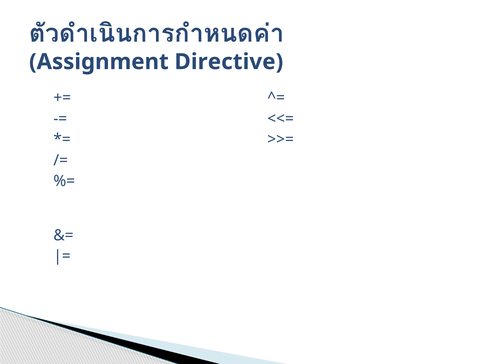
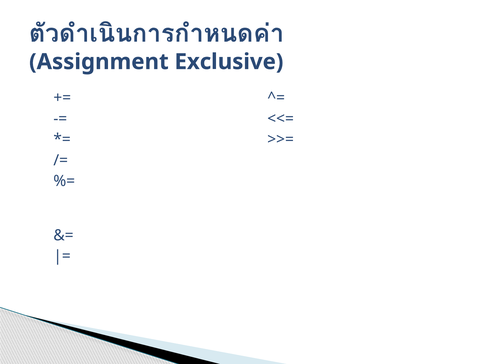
Directive: Directive -> Exclusive
